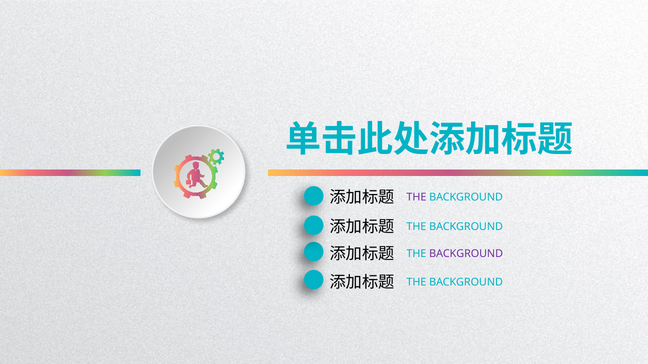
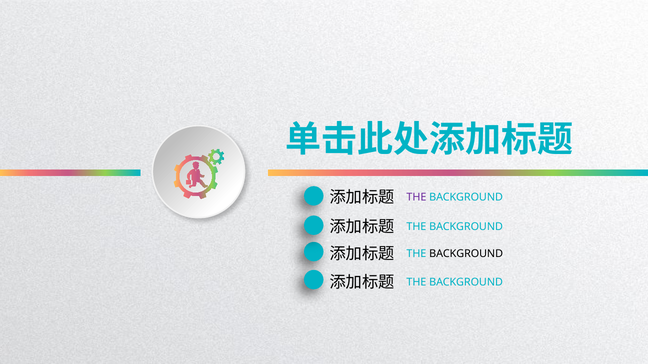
BACKGROUND at (466, 254) colour: purple -> black
